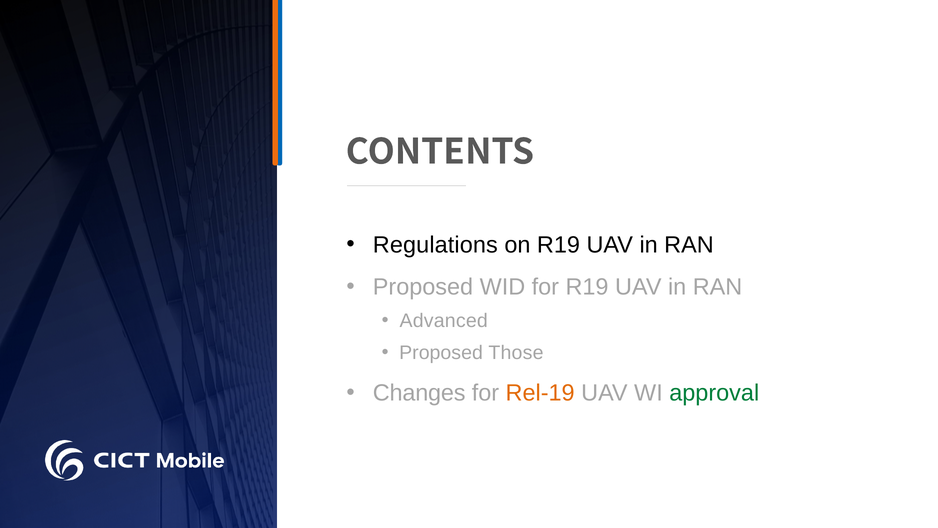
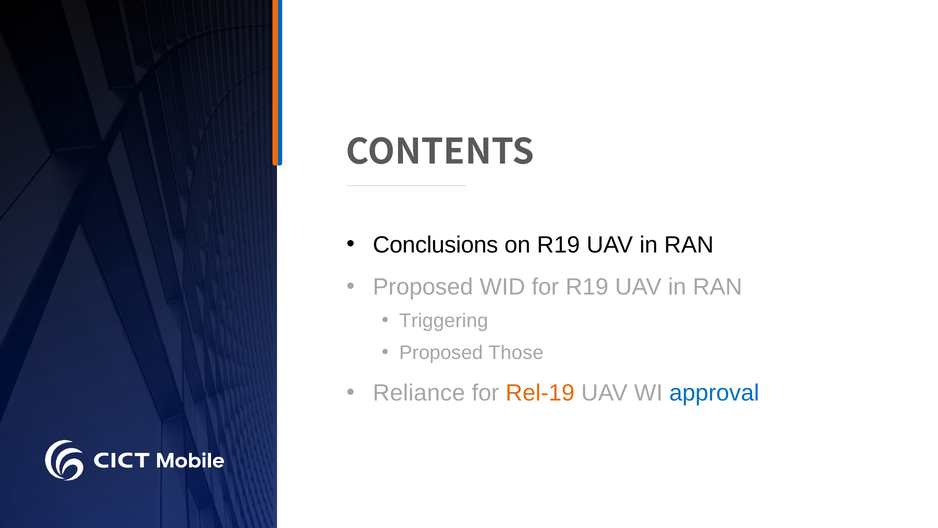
Regulations: Regulations -> Conclusions
Advanced: Advanced -> Triggering
Changes: Changes -> Reliance
approval colour: green -> blue
